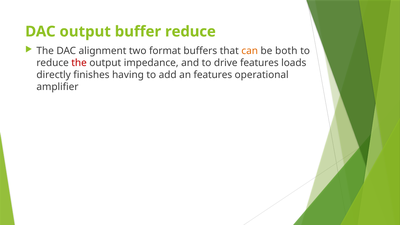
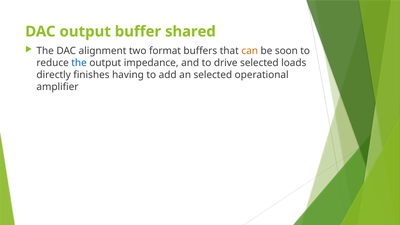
buffer reduce: reduce -> shared
both: both -> soon
the at (79, 63) colour: red -> blue
drive features: features -> selected
an features: features -> selected
